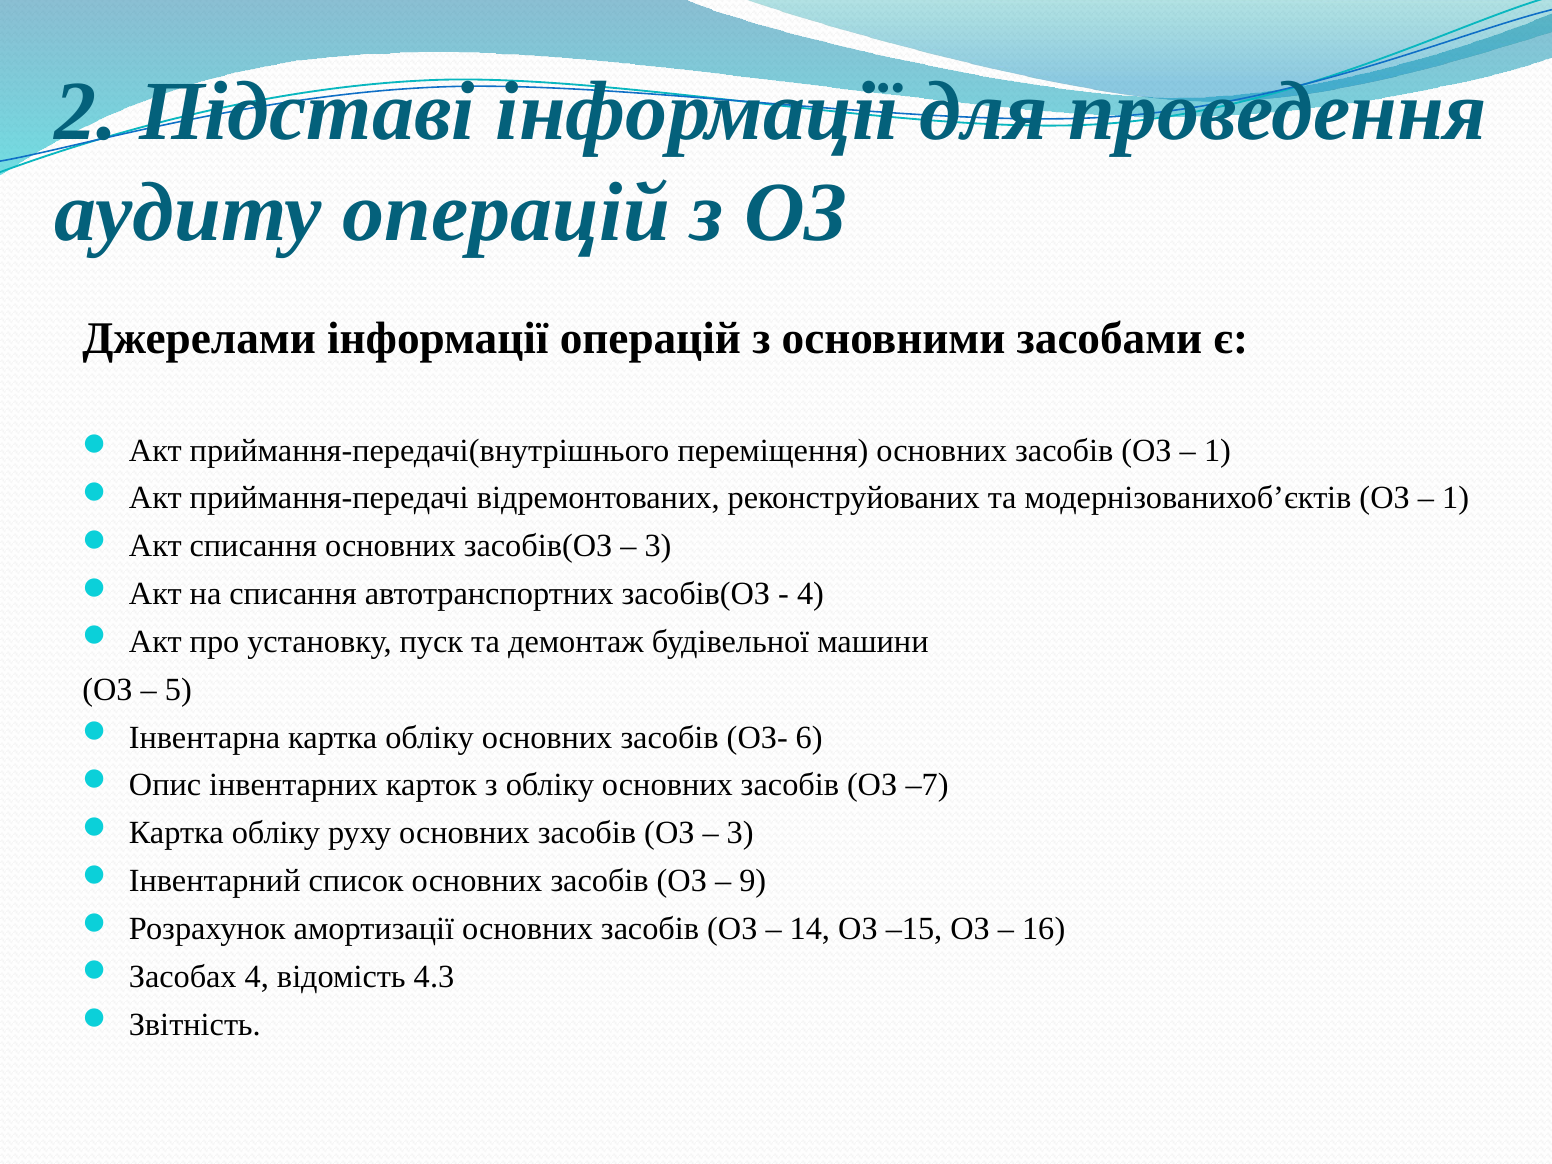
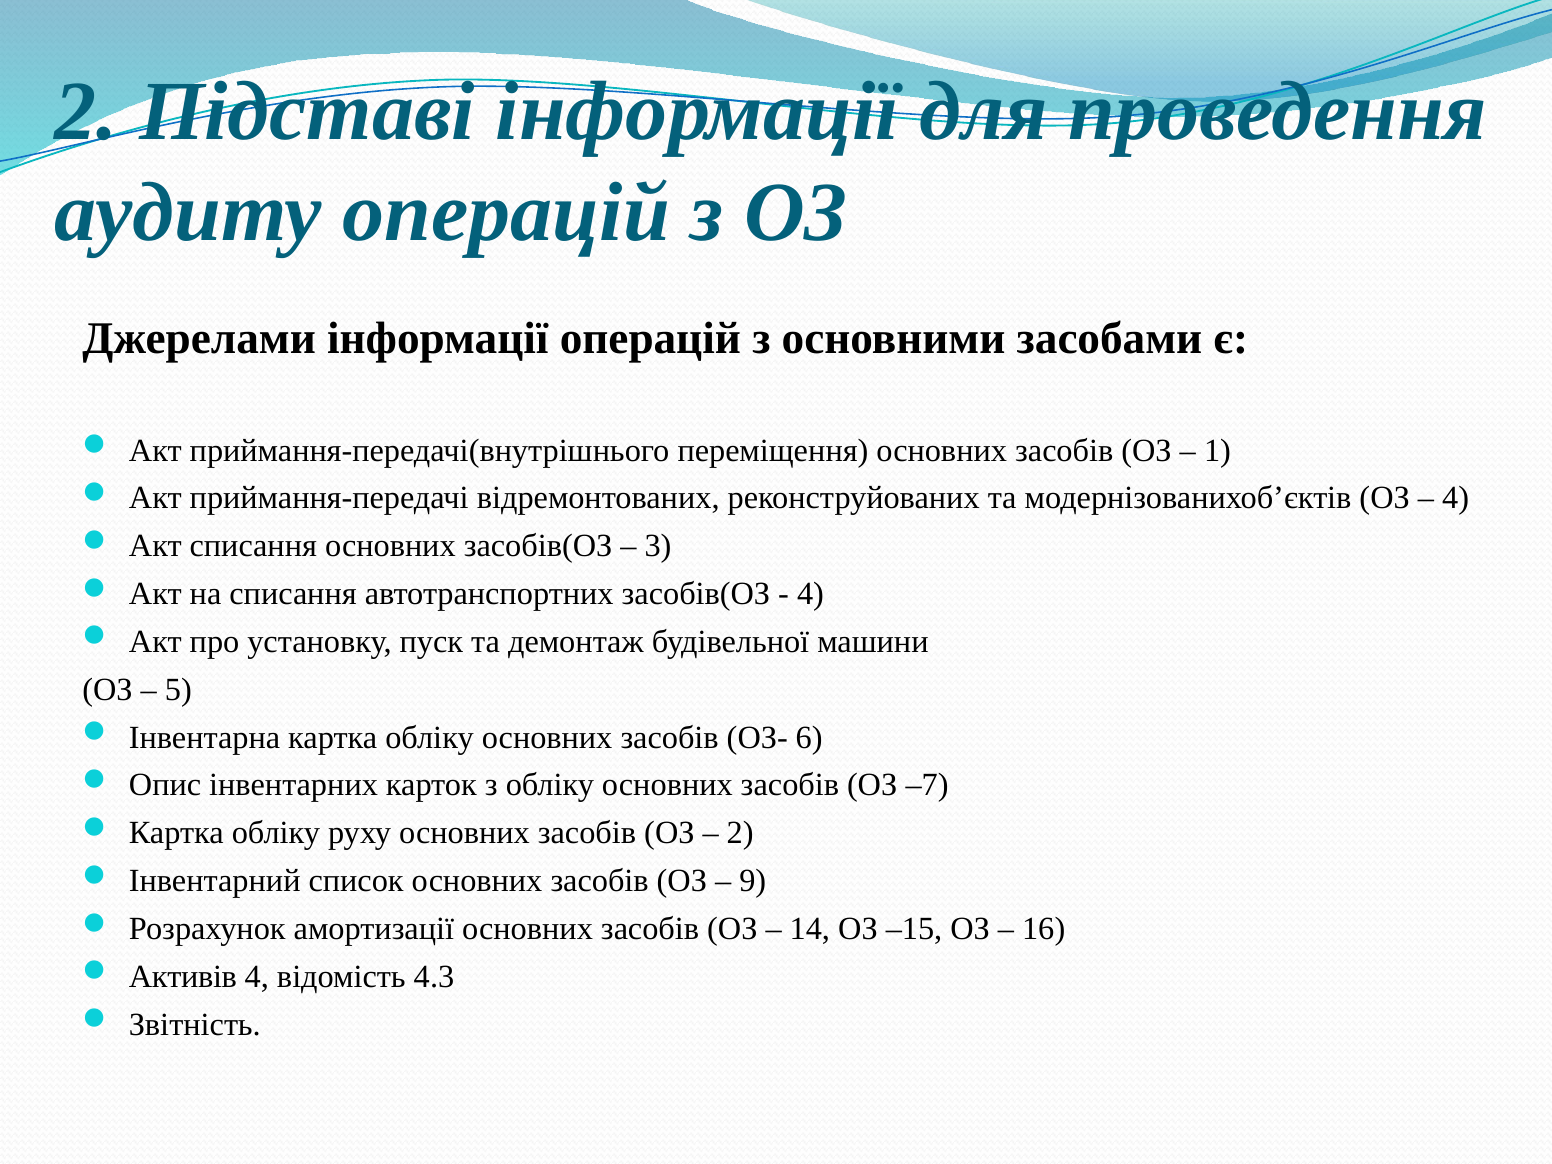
1 at (1456, 498): 1 -> 4
3 at (740, 833): 3 -> 2
Засобах: Засобах -> Активів
